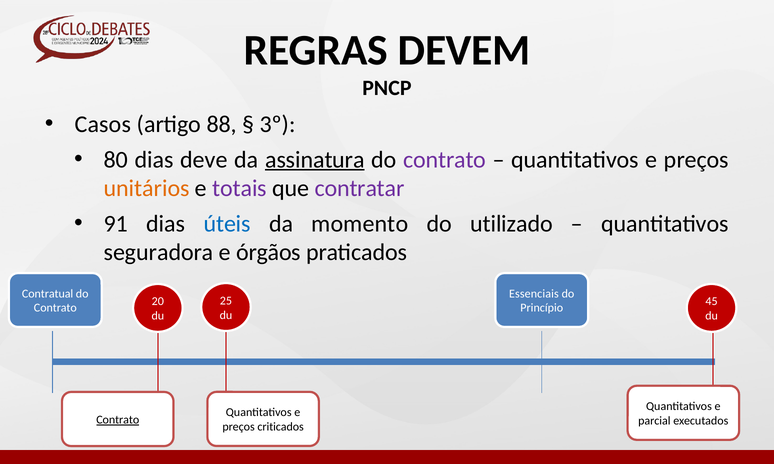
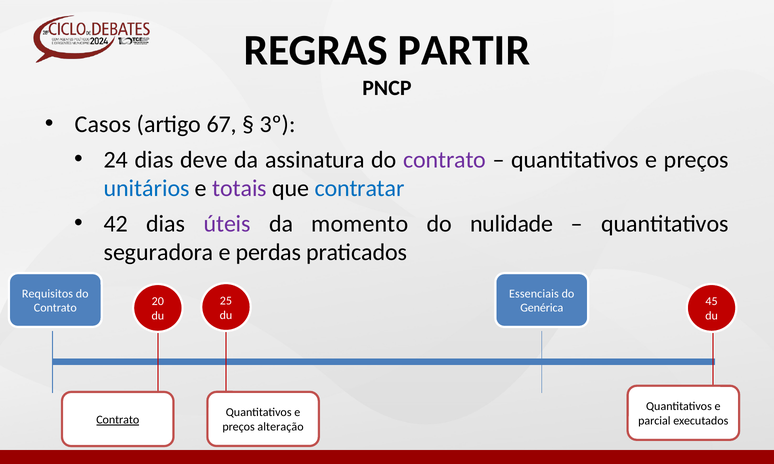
DEVEM: DEVEM -> PARTIR
88: 88 -> 67
80: 80 -> 24
assinatura underline: present -> none
unitários colour: orange -> blue
contratar colour: purple -> blue
91: 91 -> 42
úteis colour: blue -> purple
utilizado: utilizado -> nulidade
órgãos: órgãos -> perdas
Contratual: Contratual -> Requisitos
Princípio: Princípio -> Genérica
criticados: criticados -> alteração
